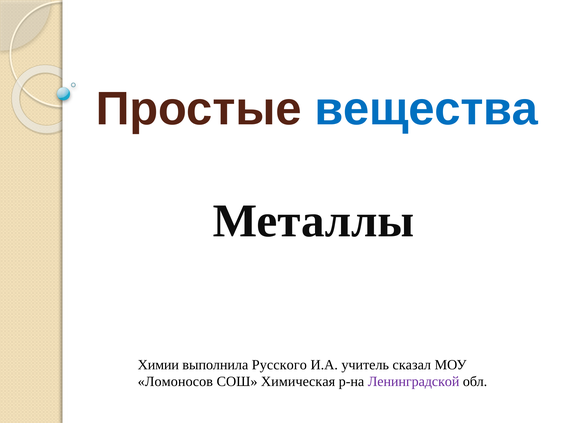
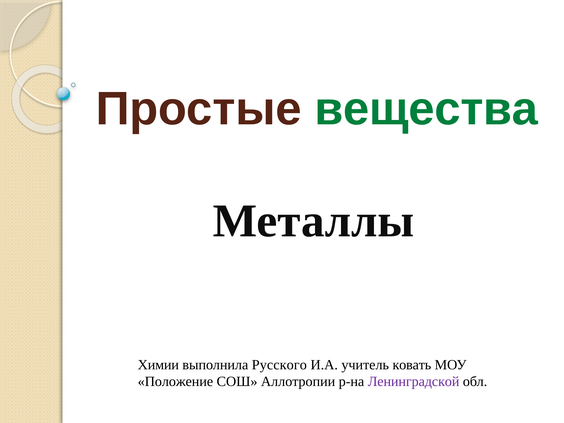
вещества colour: blue -> green
сказал: сказал -> ковать
Ломоносов: Ломоносов -> Положение
Химическая: Химическая -> Аллотропии
